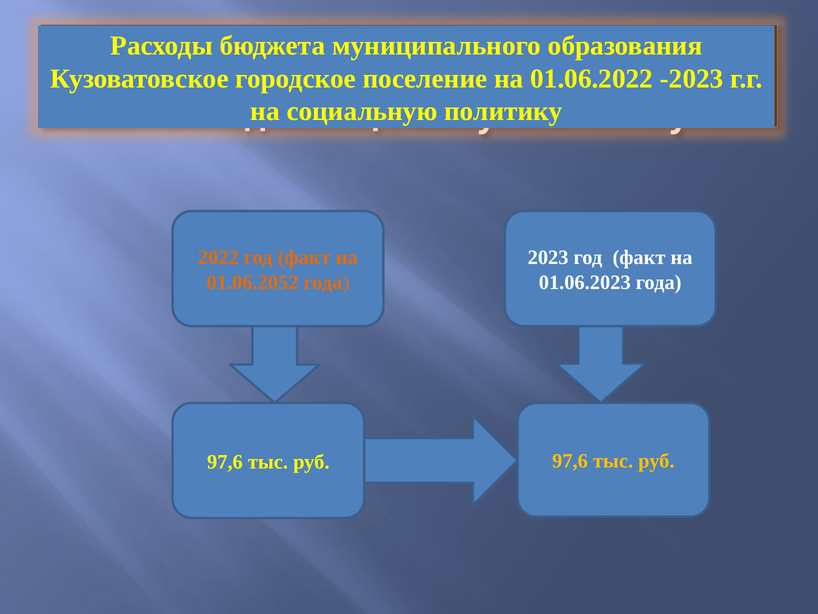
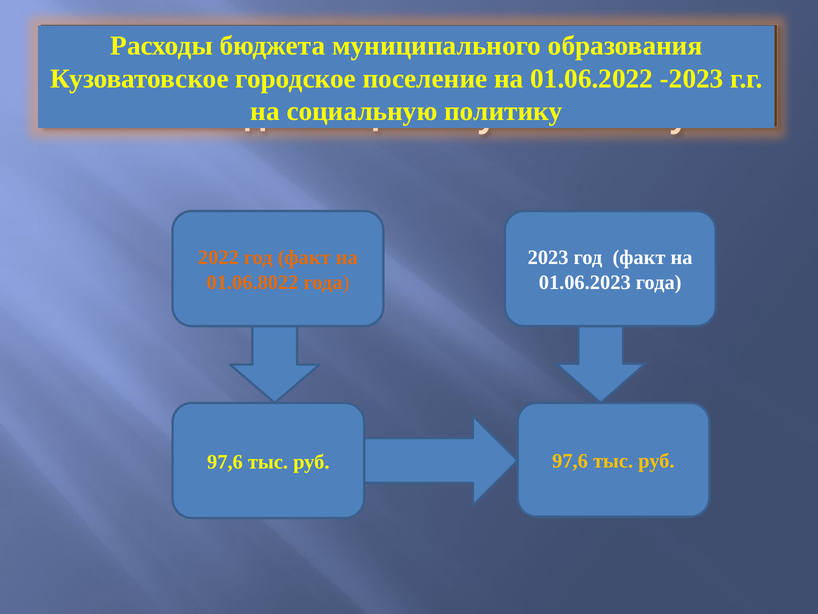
01.06.2052: 01.06.2052 -> 01.06.8022
